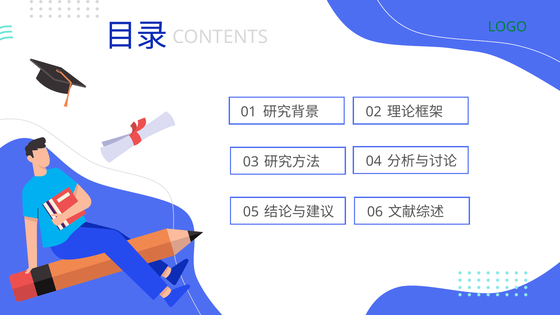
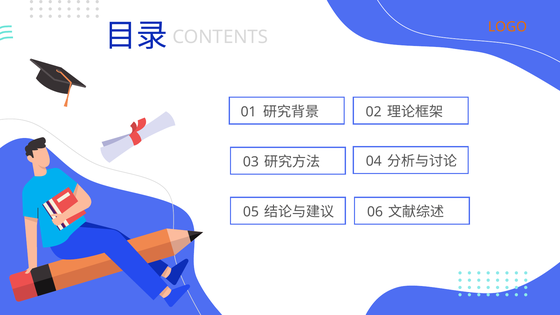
LOGO colour: green -> orange
